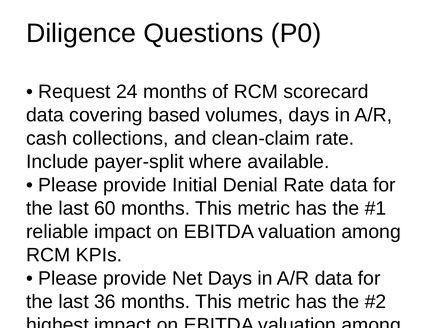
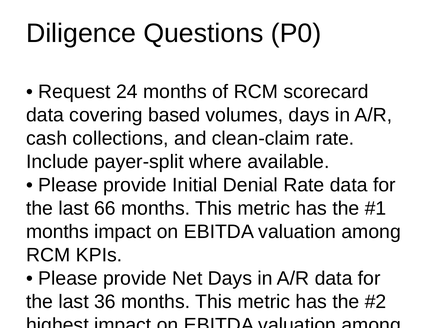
60: 60 -> 66
reliable at (57, 232): reliable -> months
